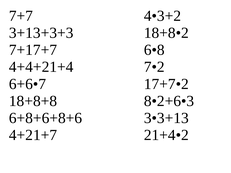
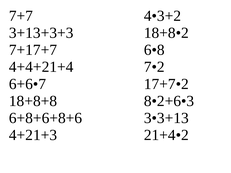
4+21+7: 4+21+7 -> 4+21+3
